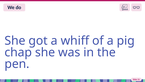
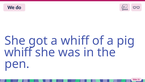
chap at (18, 52): chap -> whiff
